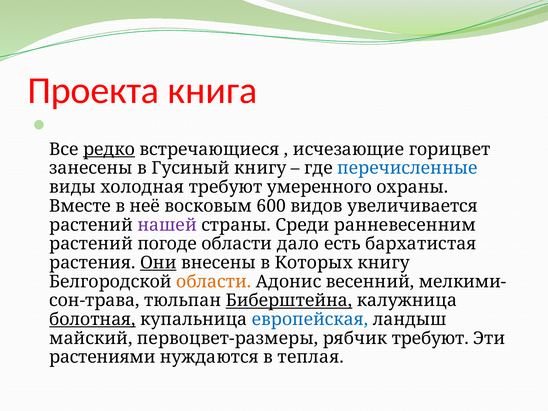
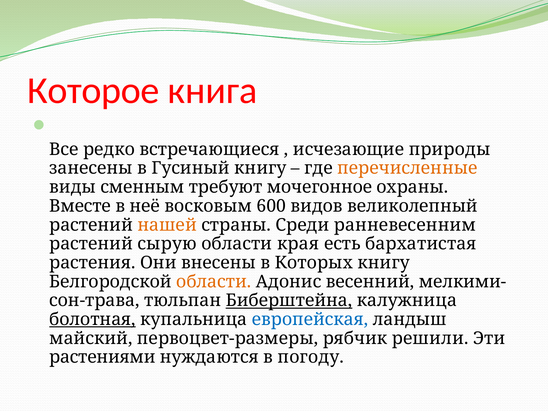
Проекта: Проекта -> Которое
редко underline: present -> none
горицвет: горицвет -> природы
перечисленные colour: blue -> orange
холодная: холодная -> сменным
умеренного: умеренного -> мочегонное
увеличивается: увеличивается -> великолепный
нашей colour: purple -> orange
погоде: погоде -> сырую
дало: дало -> края
Они underline: present -> none
рябчик требуют: требуют -> решили
теплая: теплая -> погоду
